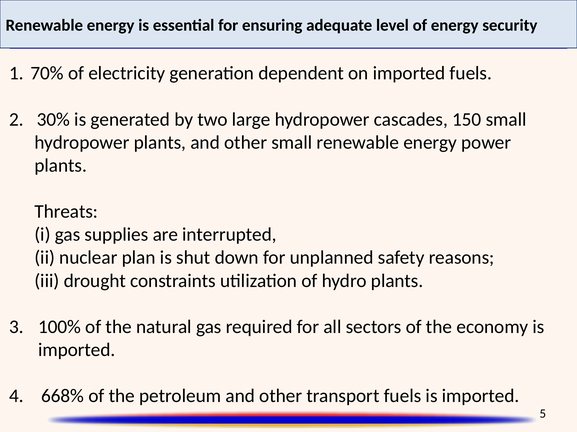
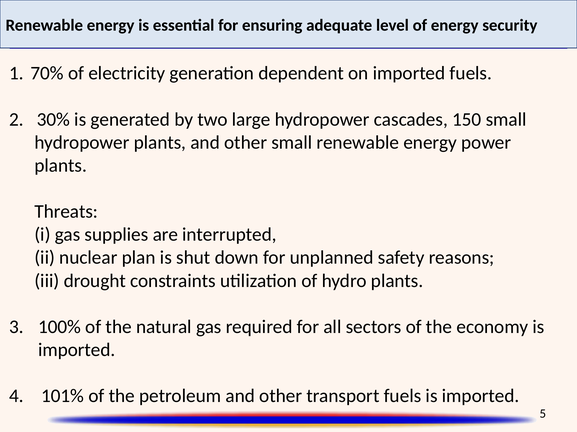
668%: 668% -> 101%
